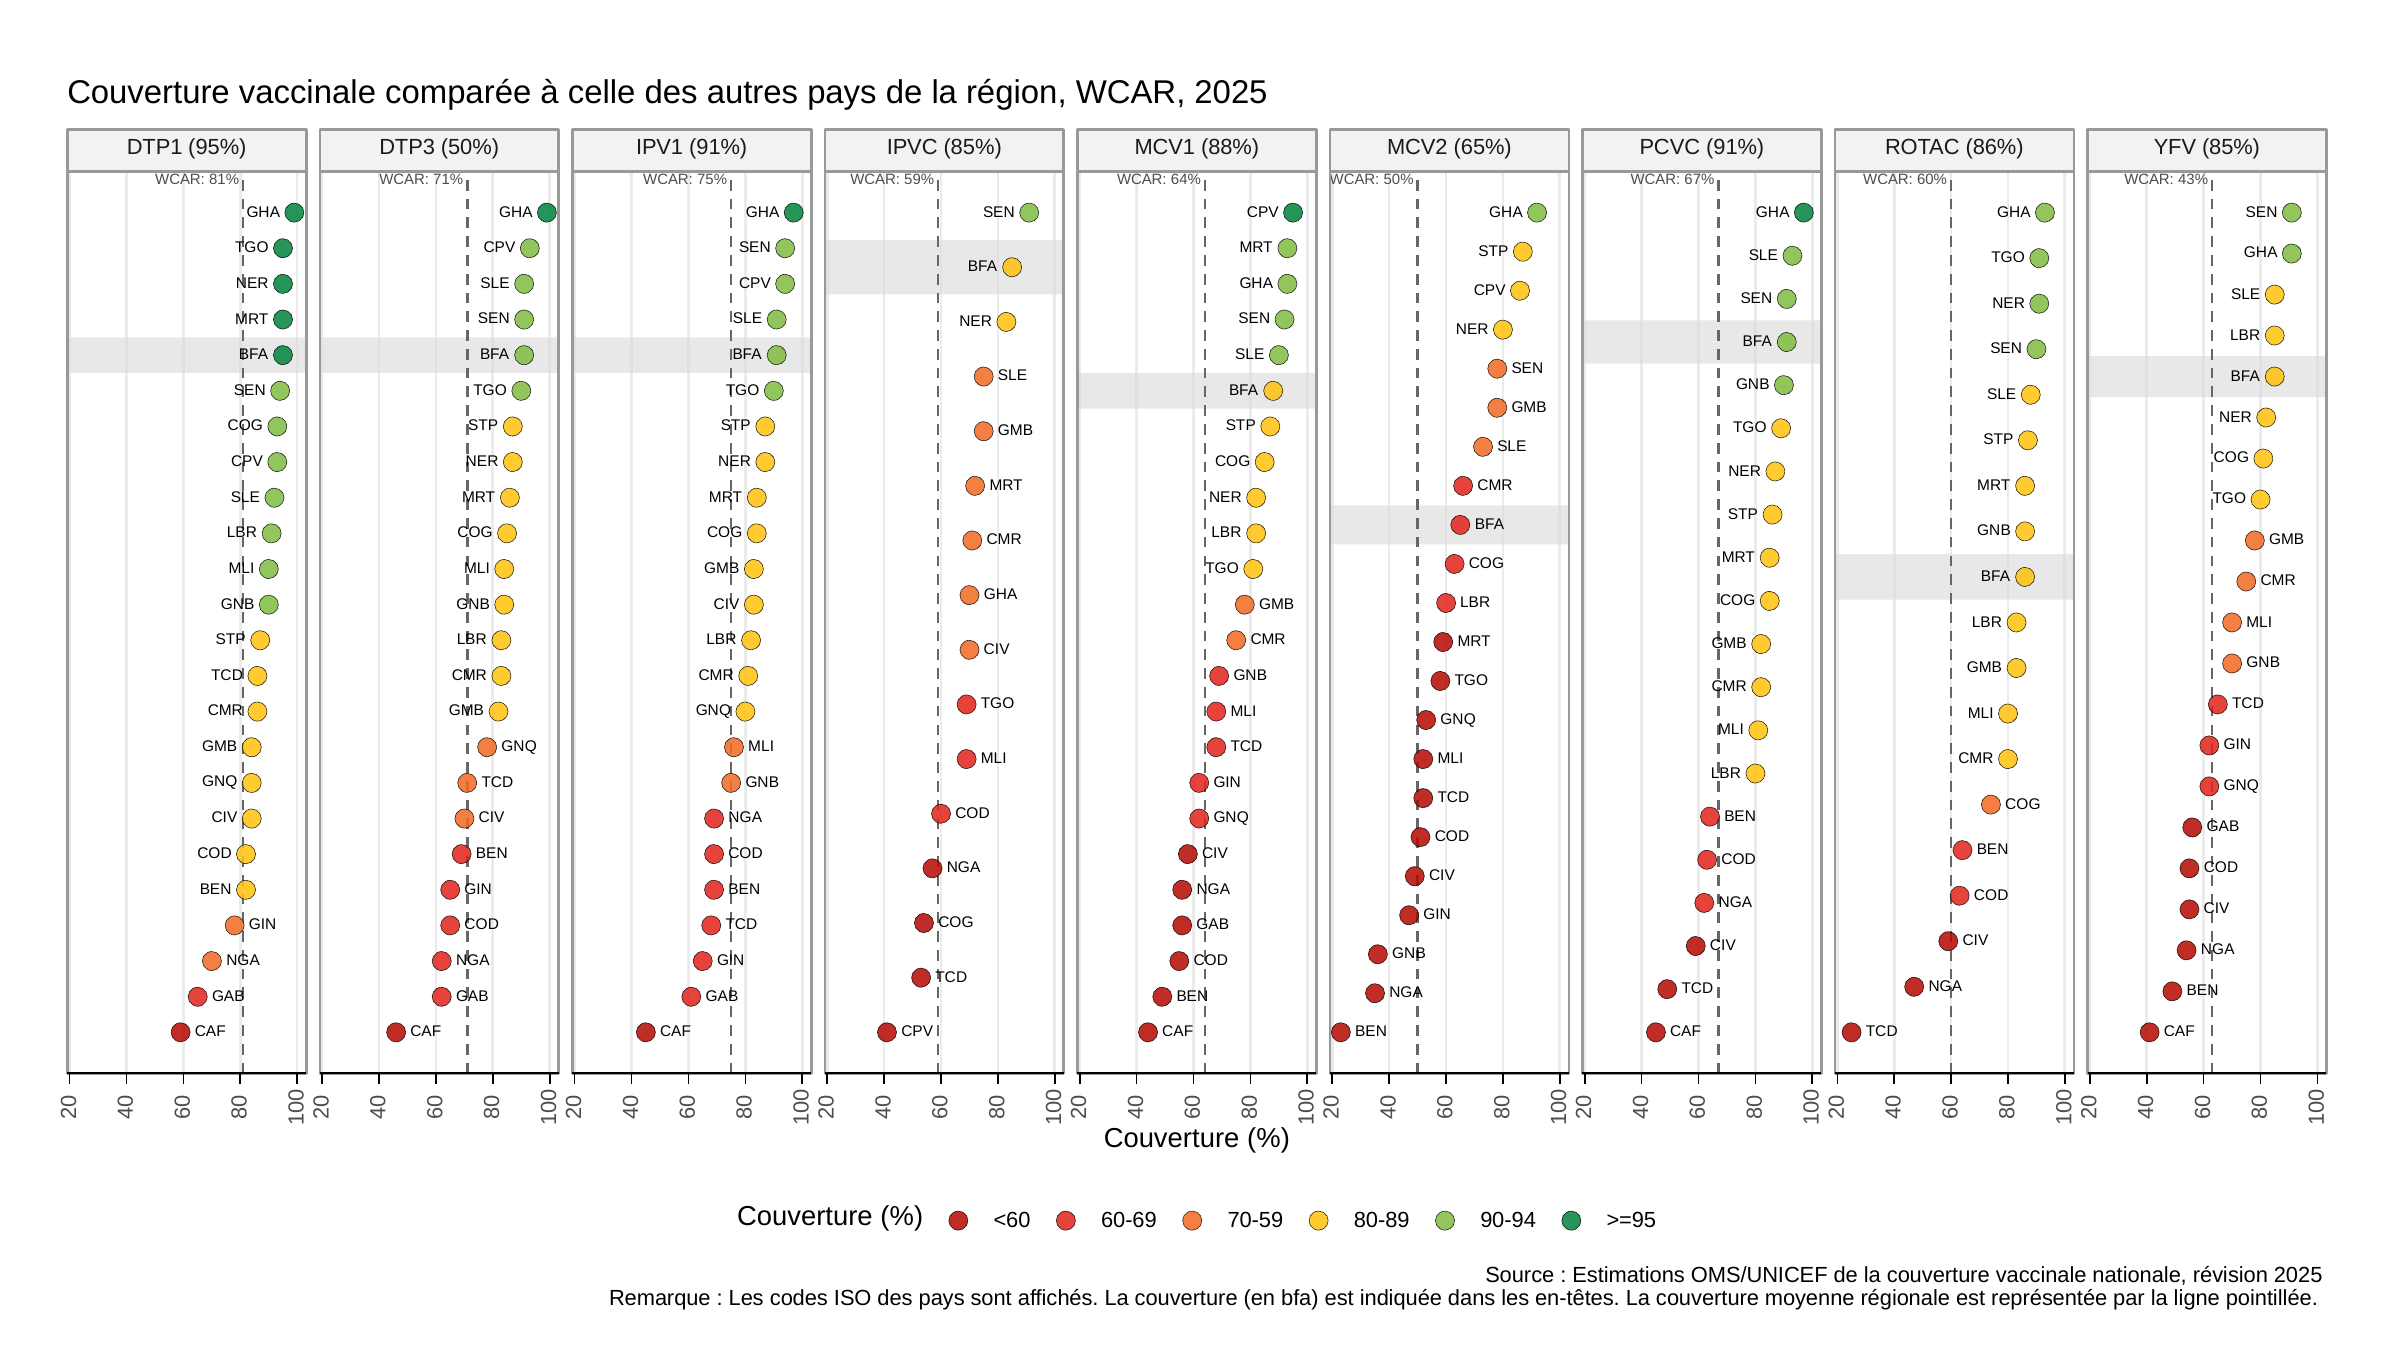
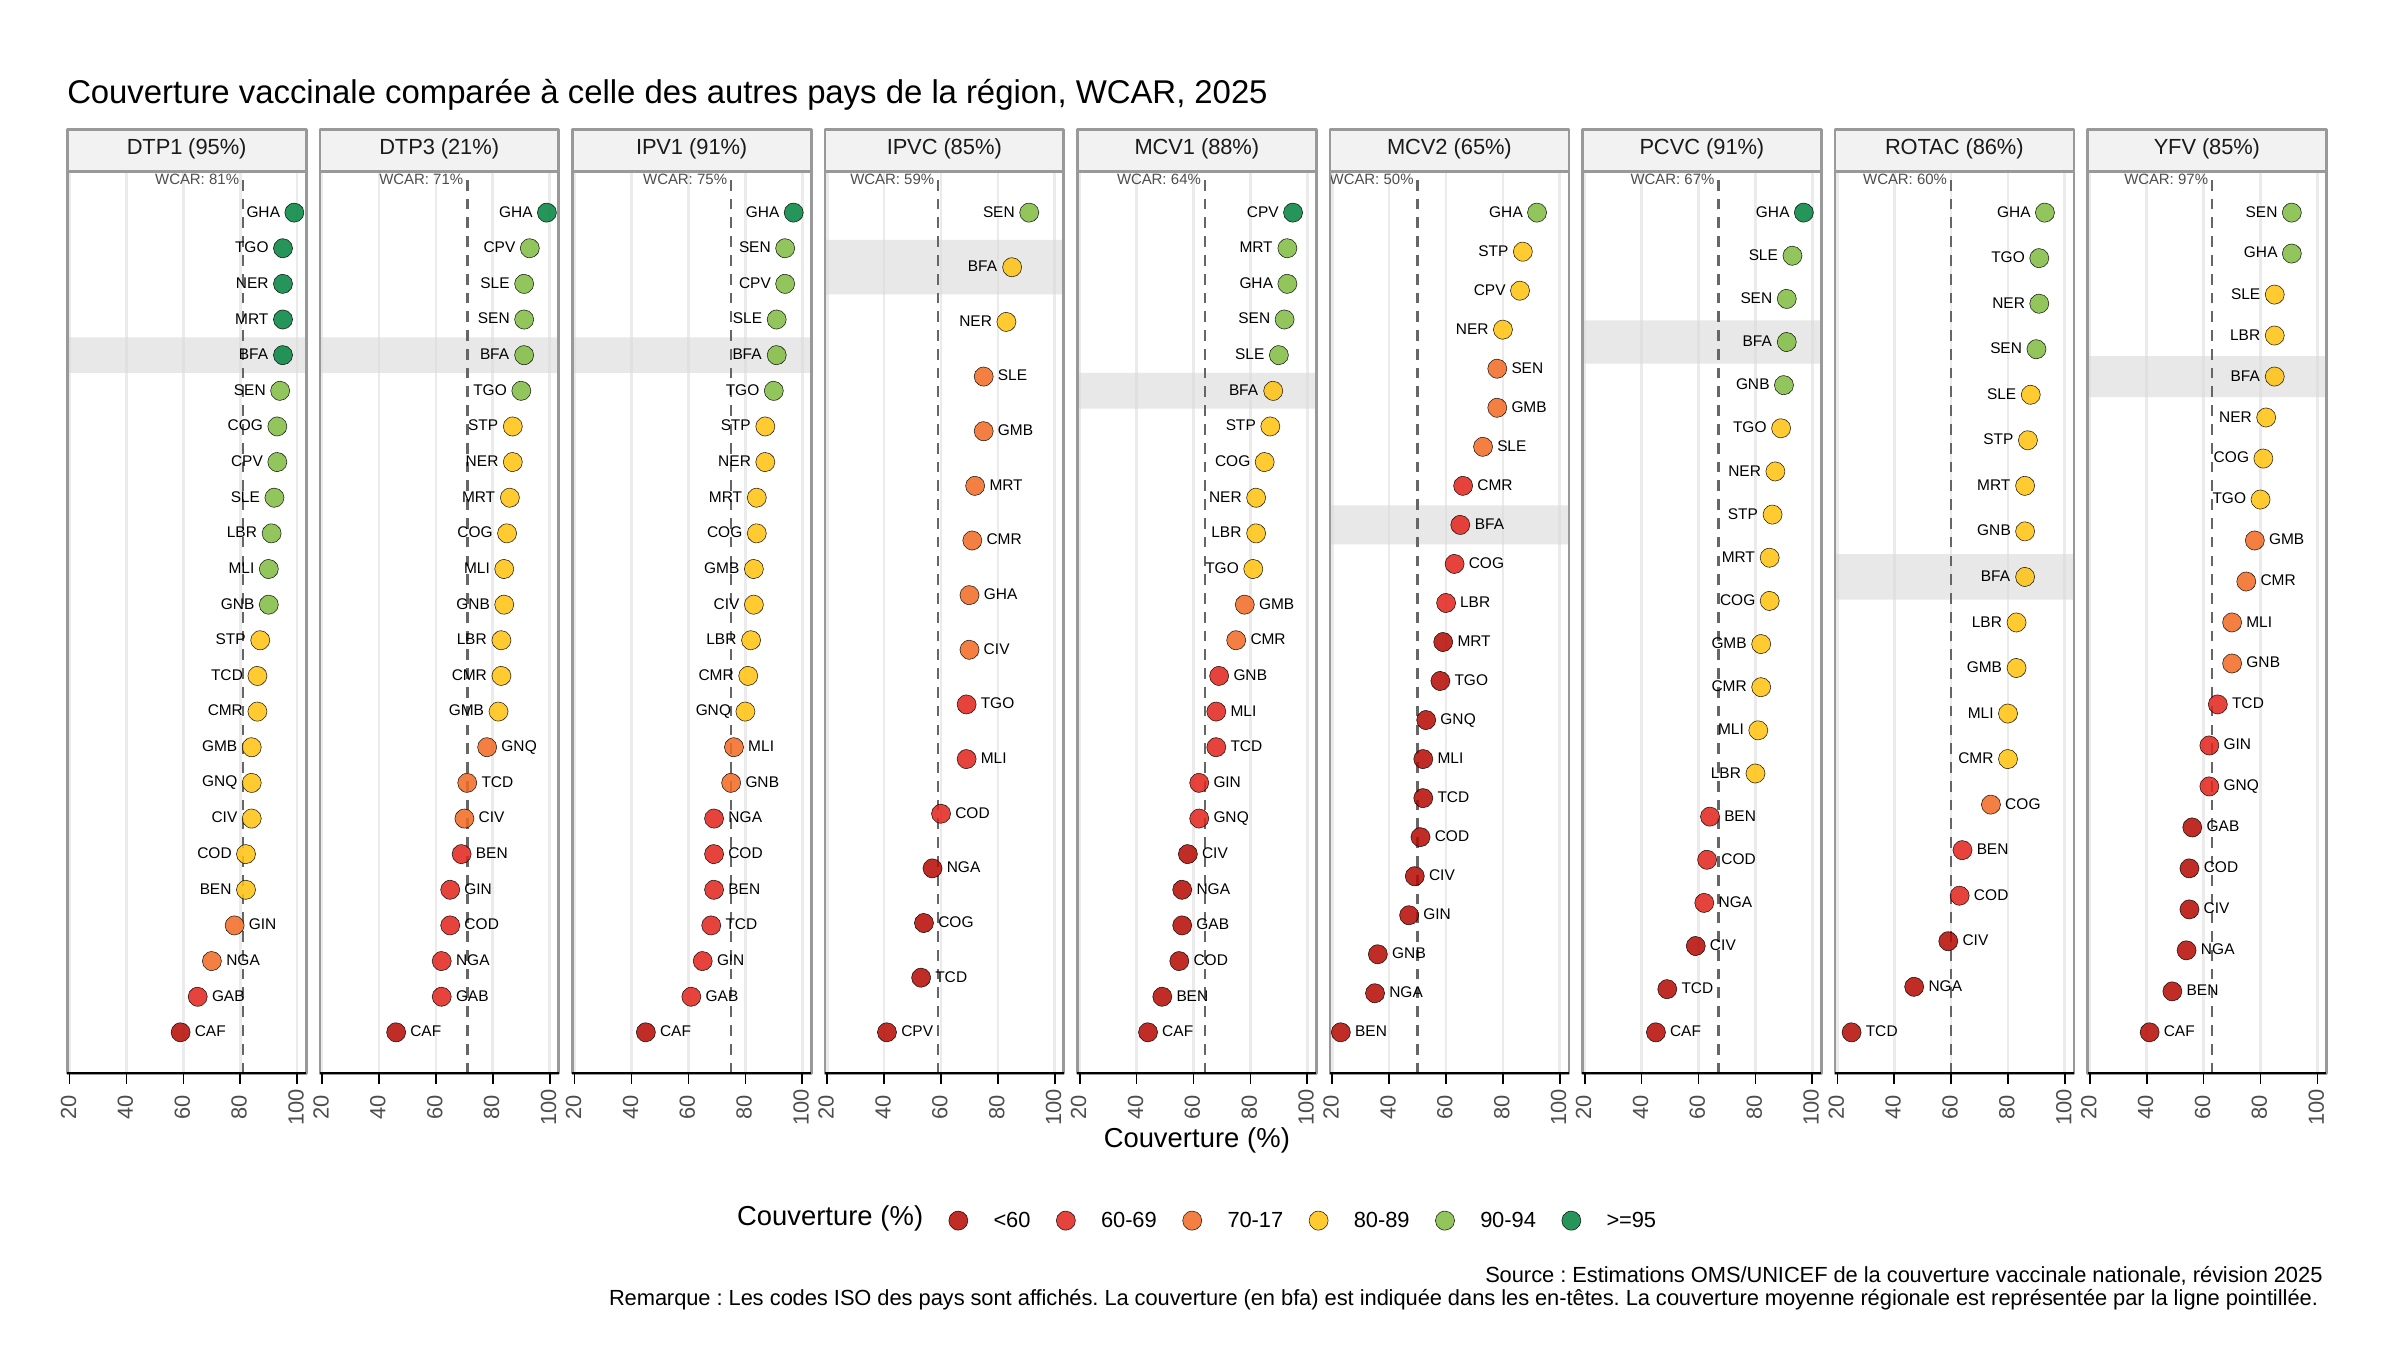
DTP3 50%: 50% -> 21%
43%: 43% -> 97%
70-59: 70-59 -> 70-17
